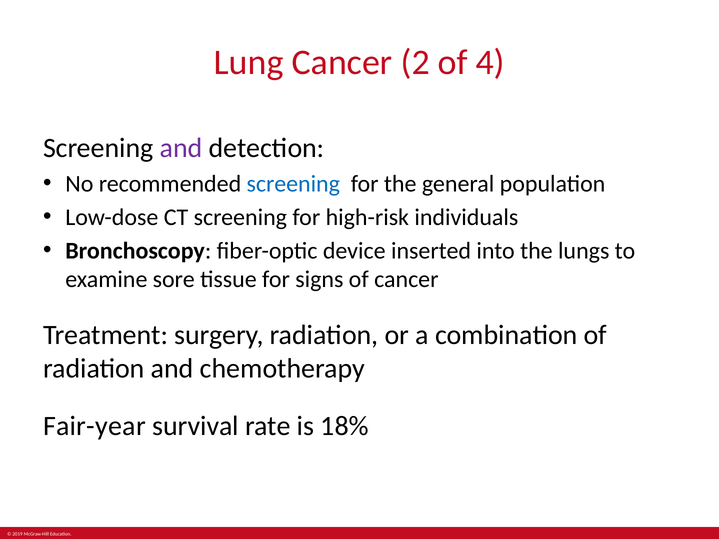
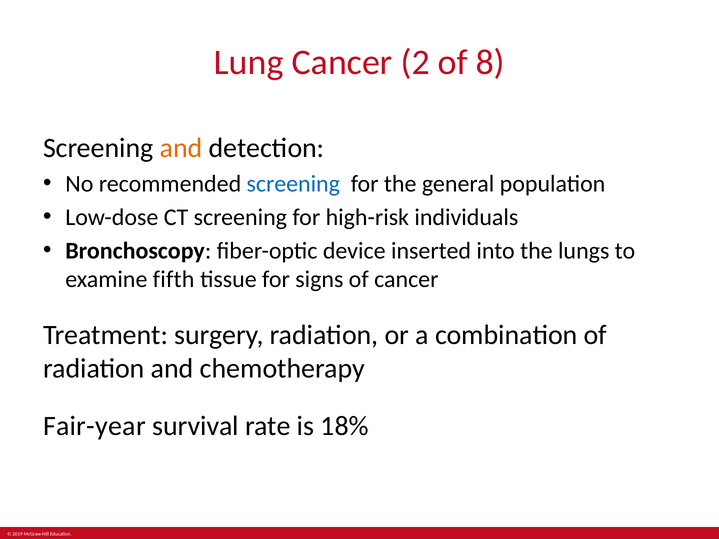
4: 4 -> 8
and at (181, 148) colour: purple -> orange
sore: sore -> fifth
